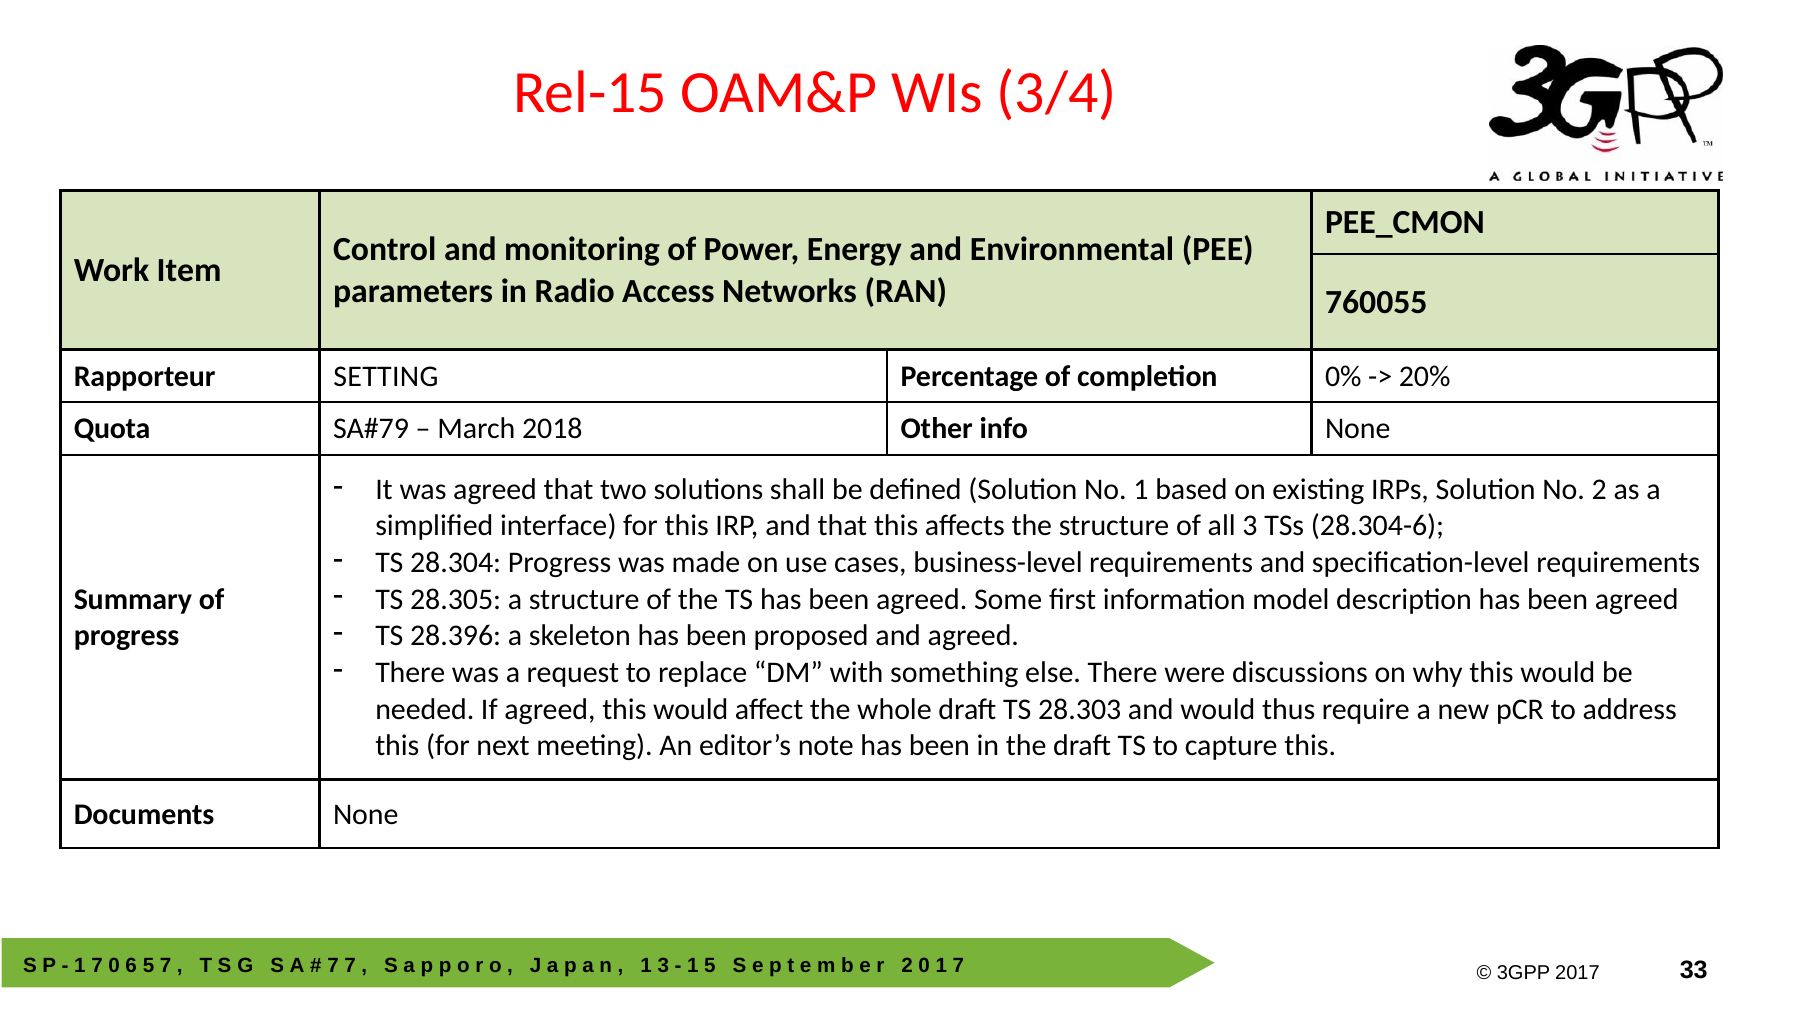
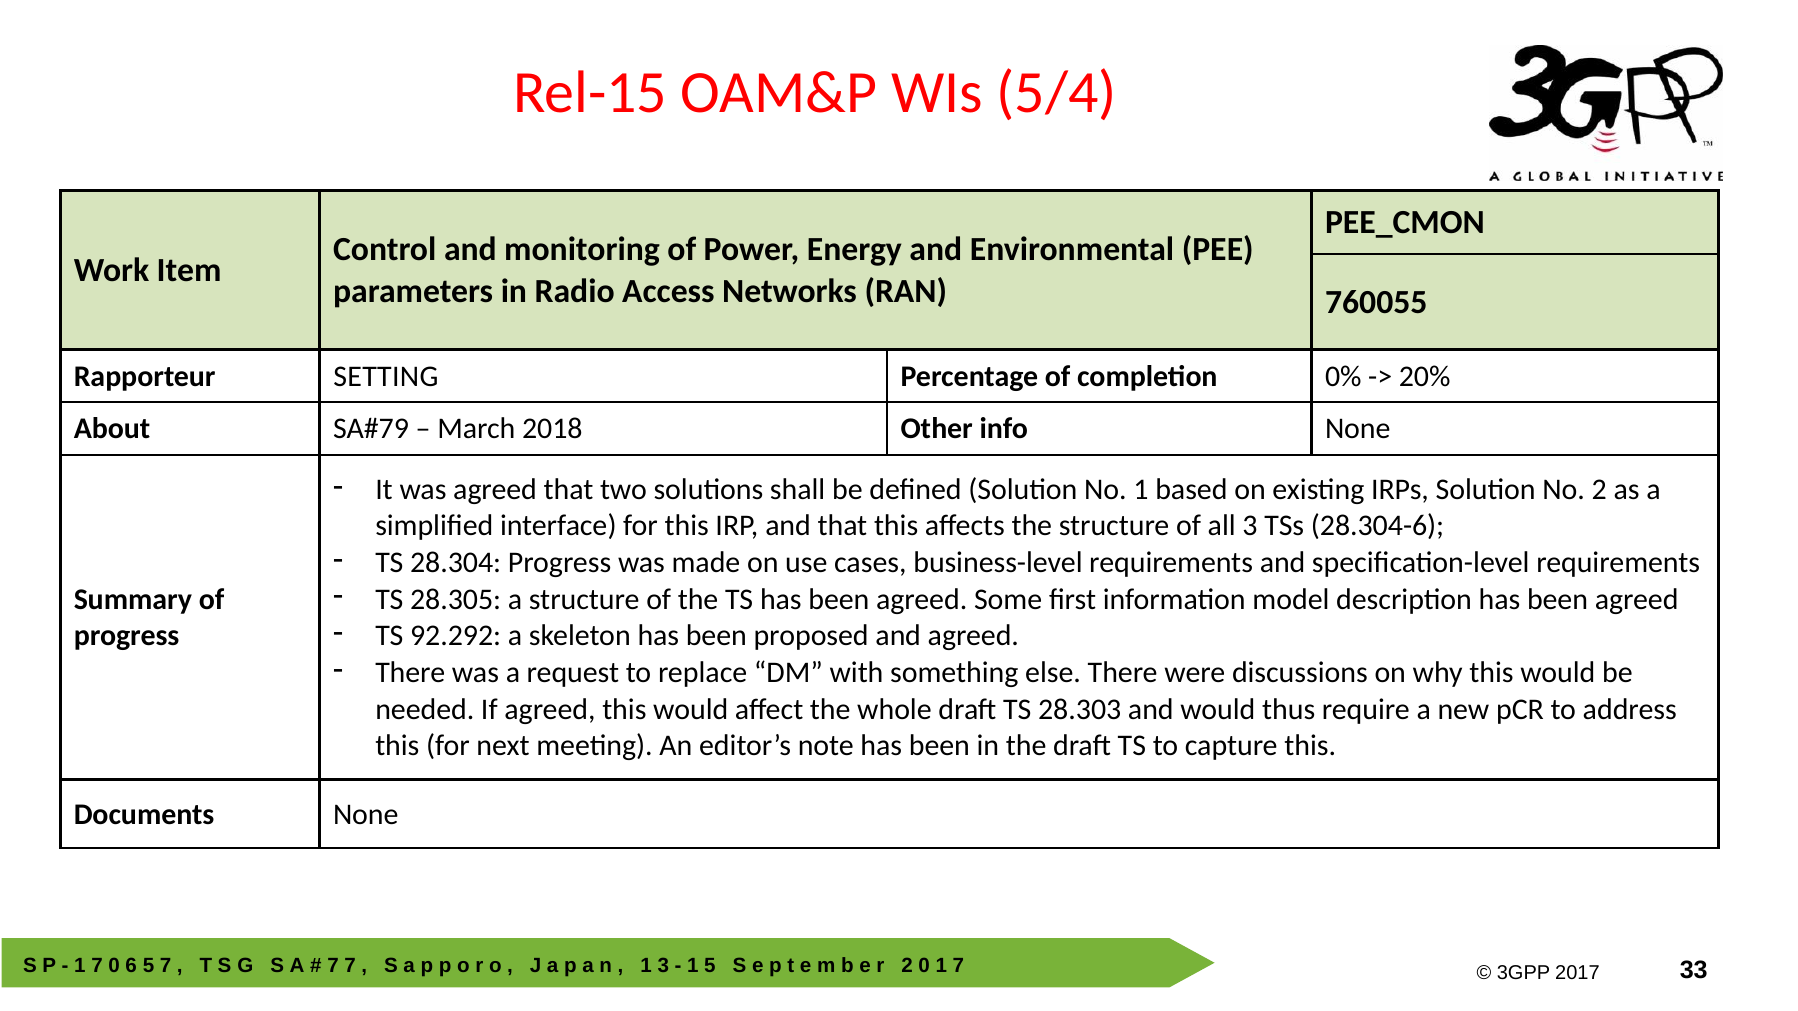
3/4: 3/4 -> 5/4
Quota: Quota -> About
28.396: 28.396 -> 92.292
